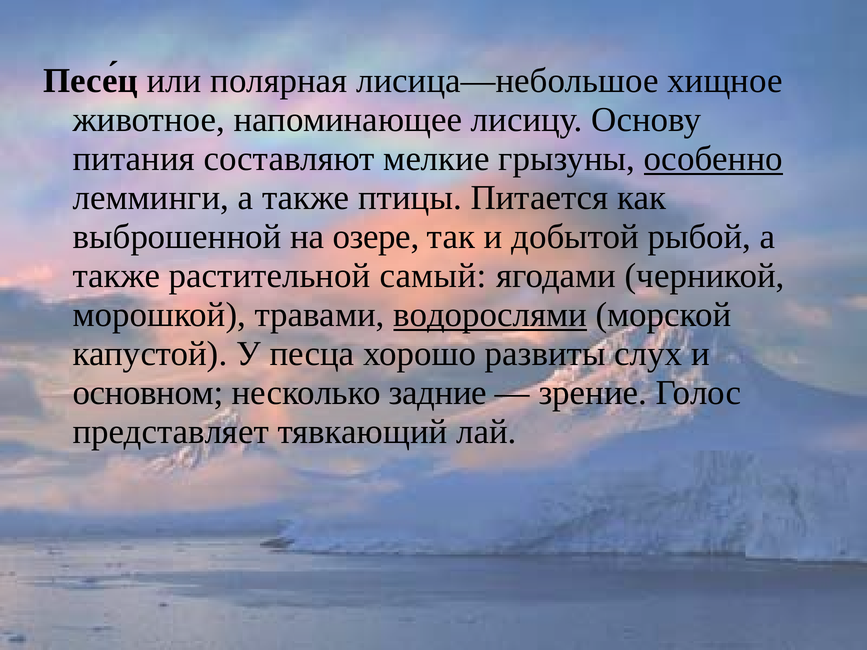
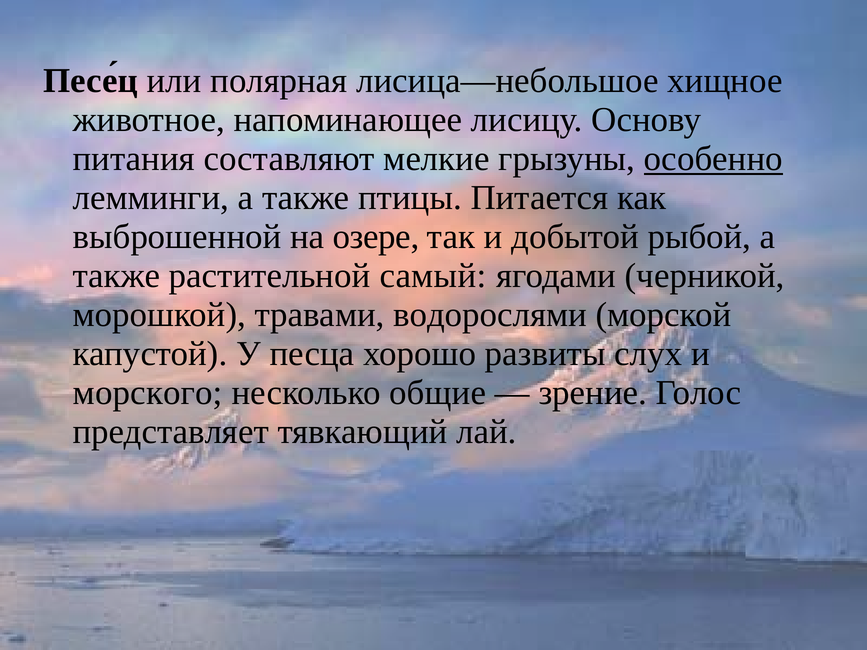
водорослями underline: present -> none
основном: основном -> морского
задние: задние -> общие
